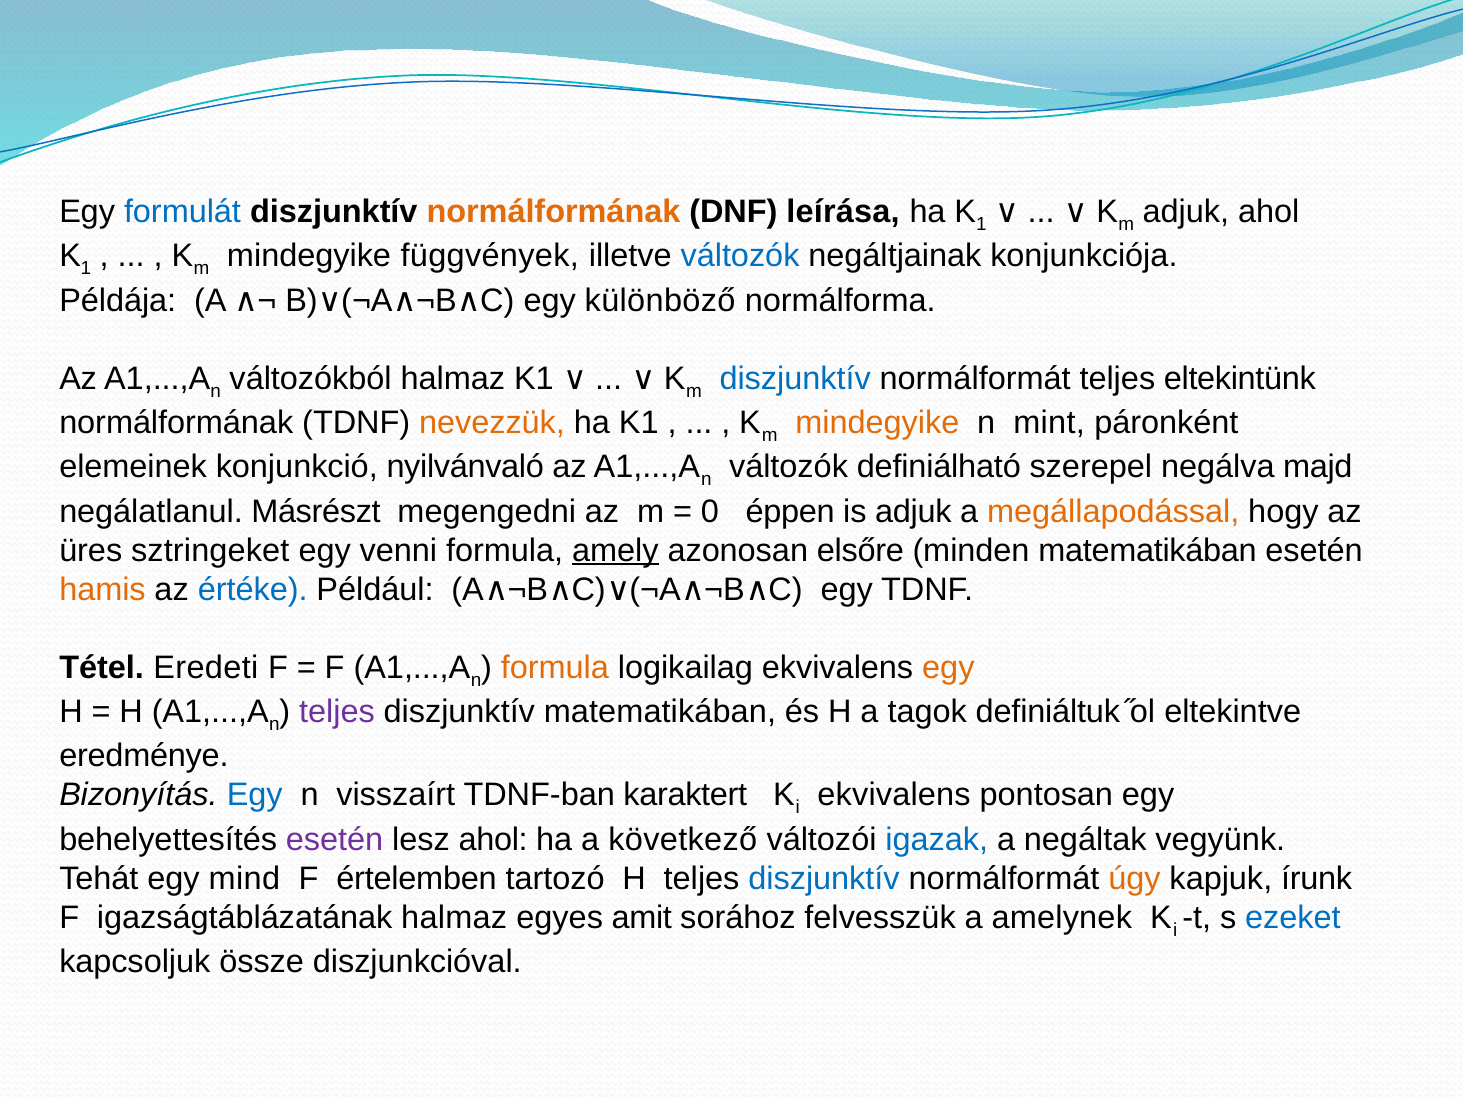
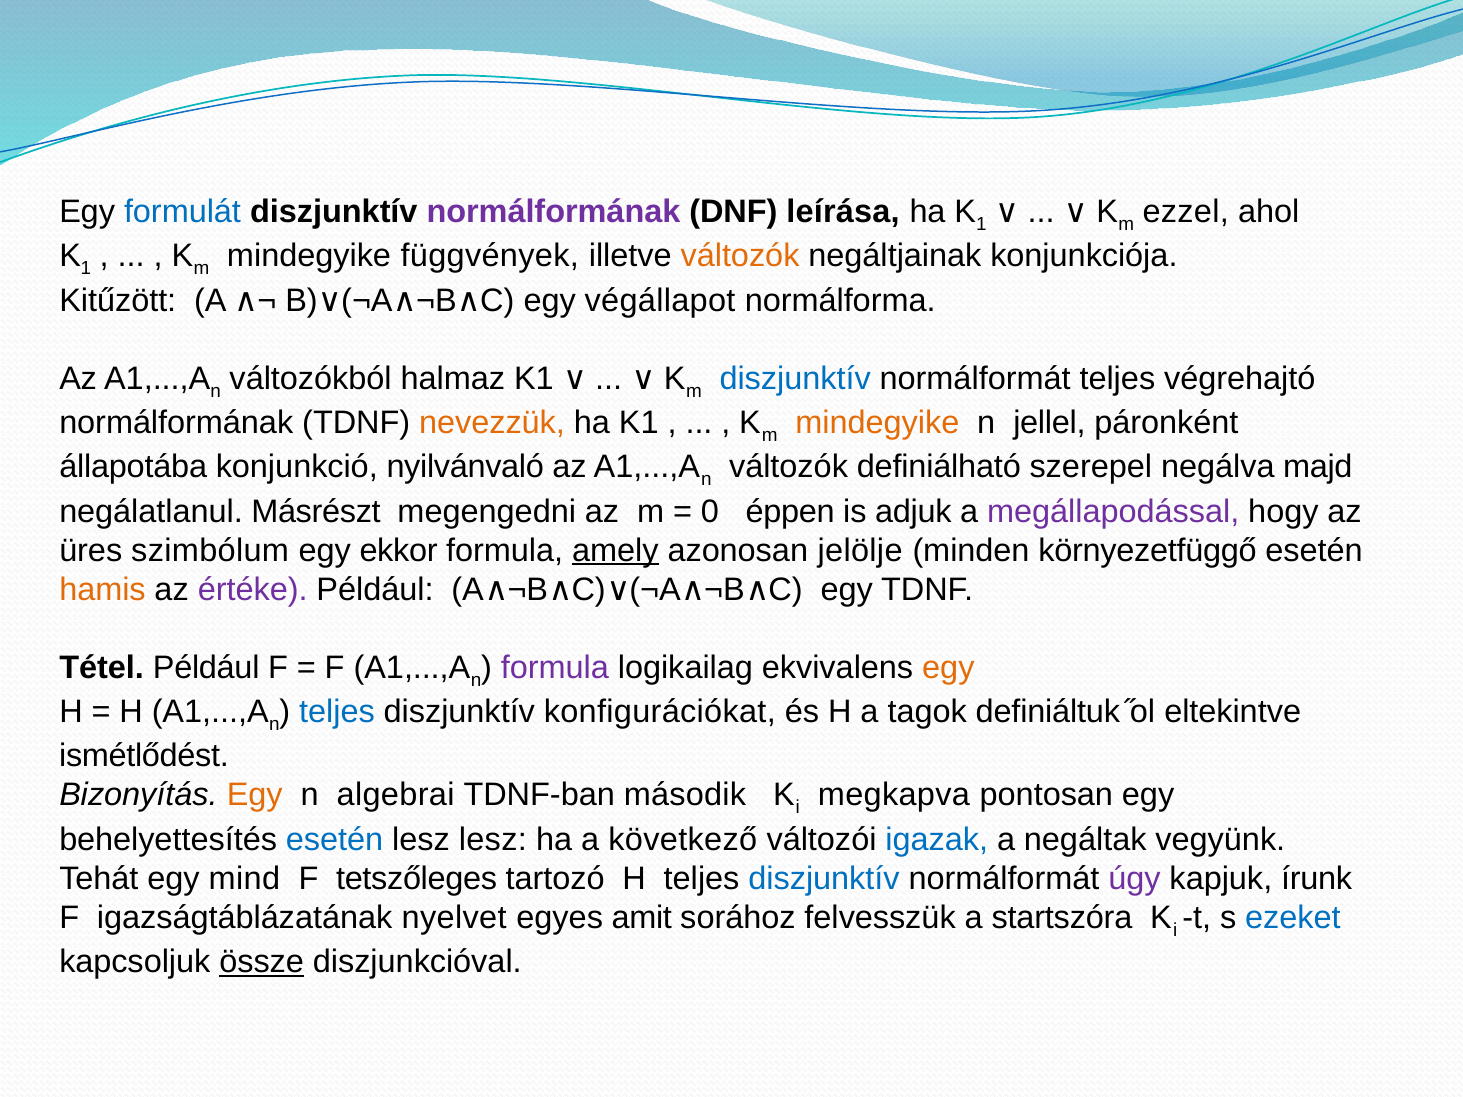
normálformának at (553, 212) colour: orange -> purple
m adjuk: adjuk -> ezzel
változók at (740, 256) colour: blue -> orange
Példája: Példája -> Kitűzött
különböző: különböző -> végállapot
eltekintünk: eltekintünk -> végrehajtó
mint: mint -> jellel
elemeinek: elemeinek -> állapotába
megállapodással colour: orange -> purple
sztringeket: sztringeket -> szimbólum
venni: venni -> ekkor
elsőre: elsőre -> jelölje
minden matematikában: matematikában -> környezetfüggő
értéke colour: blue -> purple
Tétel Eredeti: Eredeti -> Például
formula at (555, 668) colour: orange -> purple
teljes at (337, 712) colour: purple -> blue
diszjunktív matematikában: matematikában -> konfigurációkat
eredménye: eredménye -> ismétlődést
Egy at (255, 795) colour: blue -> orange
visszaírt: visszaírt -> algebrai
karaktert: karaktert -> második
ekvivalens at (894, 795): ekvivalens -> megkapva
esetén at (335, 840) colour: purple -> blue
lesz ahol: ahol -> lesz
értelemben: értelemben -> tetszőleges
úgy colour: orange -> purple
igazságtáblázatának halmaz: halmaz -> nyelvet
amelynek: amelynek -> startszóra
össze underline: none -> present
